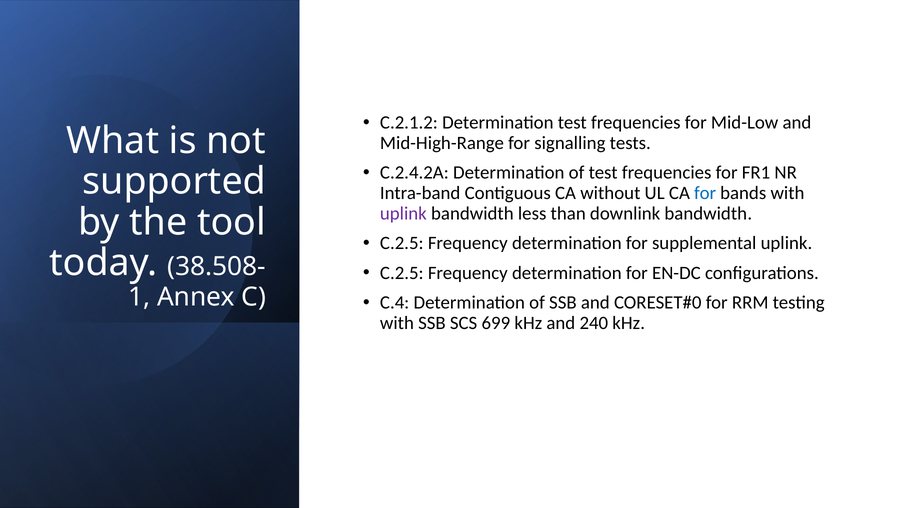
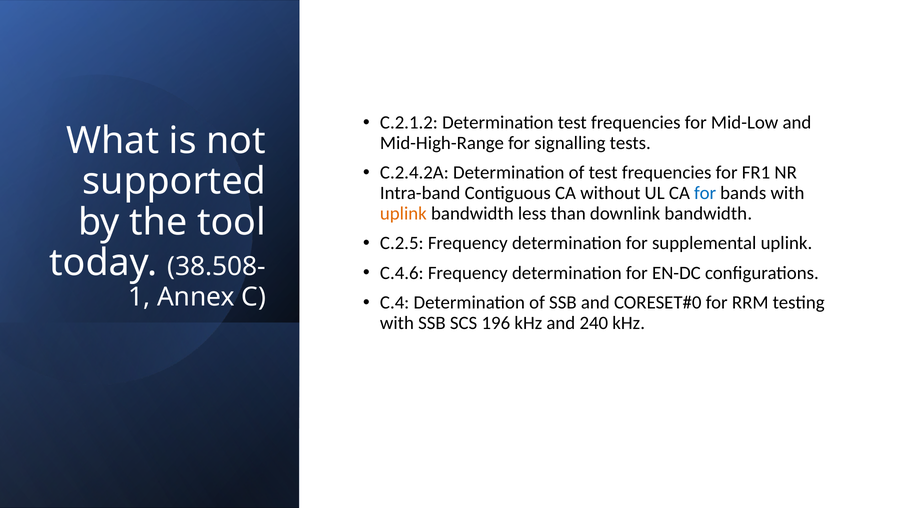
uplink at (403, 213) colour: purple -> orange
C.2.5 at (402, 273): C.2.5 -> C.4.6
699: 699 -> 196
